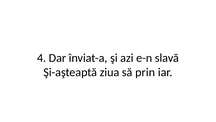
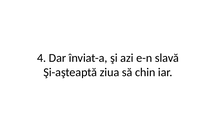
prin: prin -> chin
